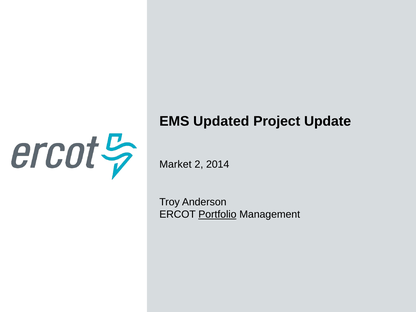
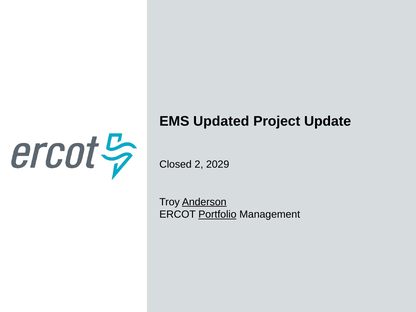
Market: Market -> Closed
2014: 2014 -> 2029
Anderson underline: none -> present
